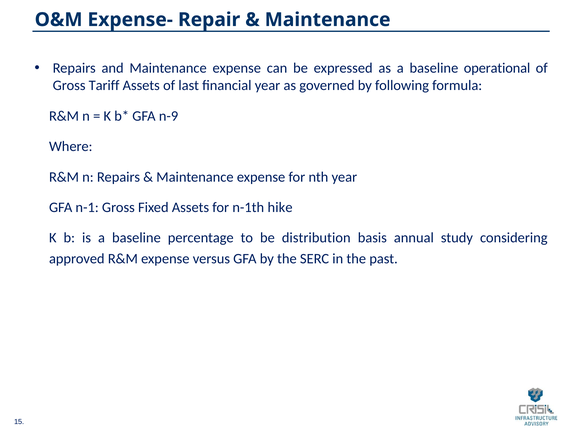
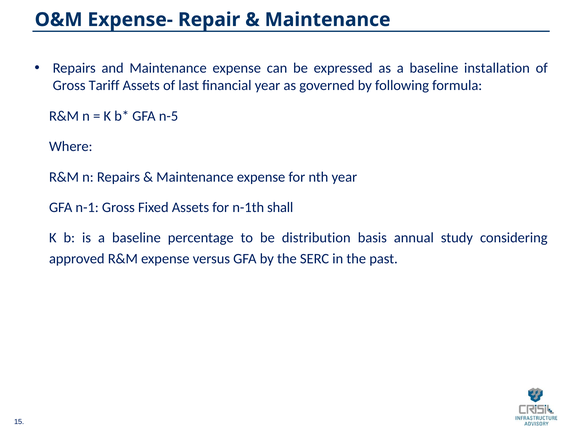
operational: operational -> installation
n-9: n-9 -> n-5
hike: hike -> shall
